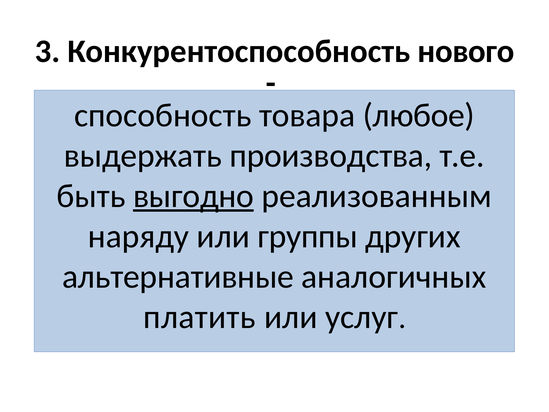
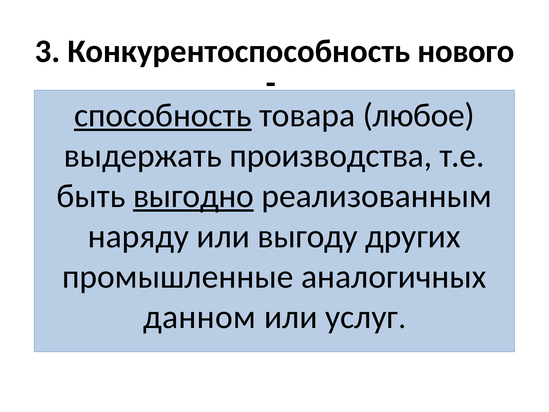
способность underline: none -> present
группы: группы -> выгоду
альтернативные: альтернативные -> промышленные
платить: платить -> данном
